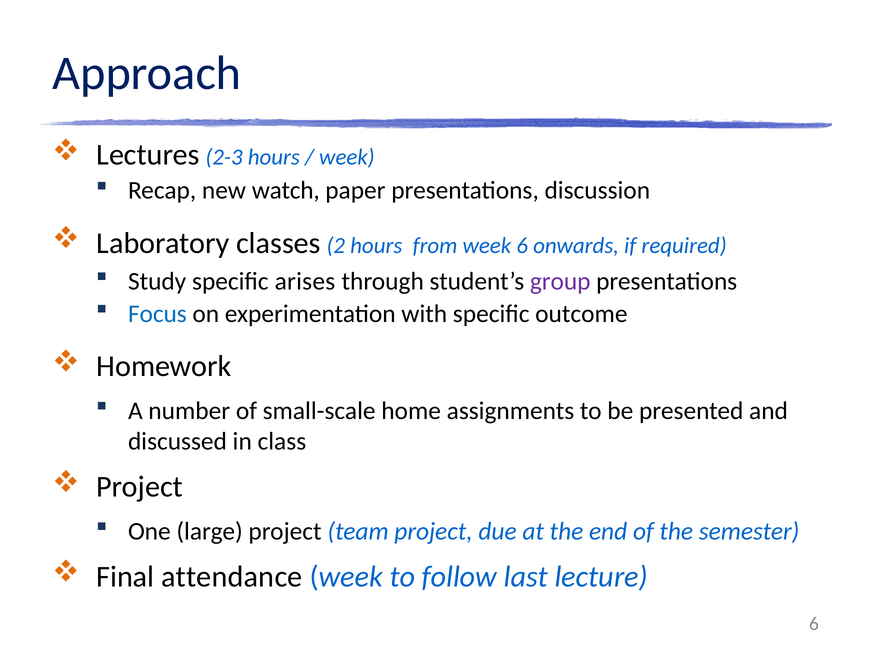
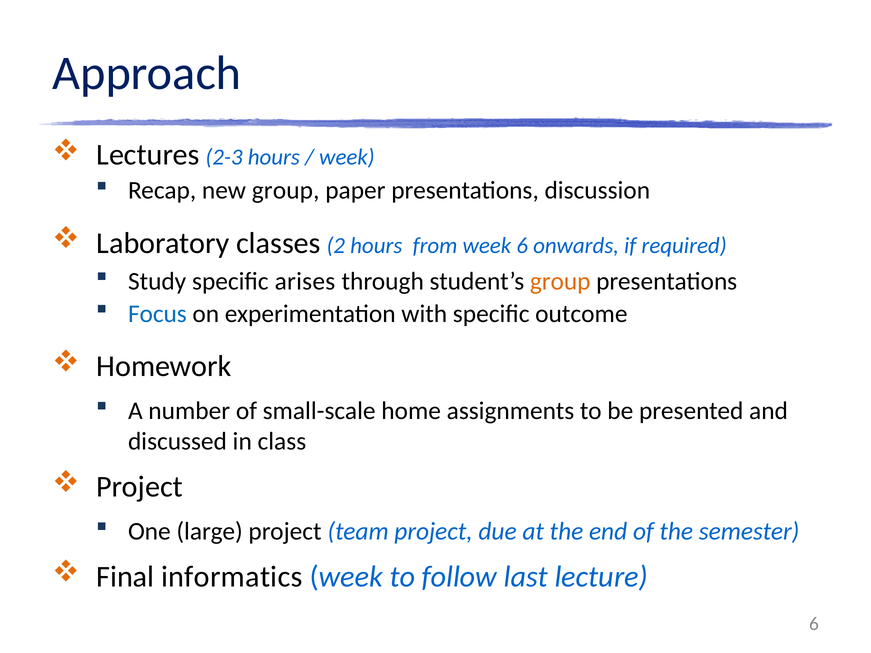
new watch: watch -> group
group at (560, 282) colour: purple -> orange
attendance: attendance -> informatics
